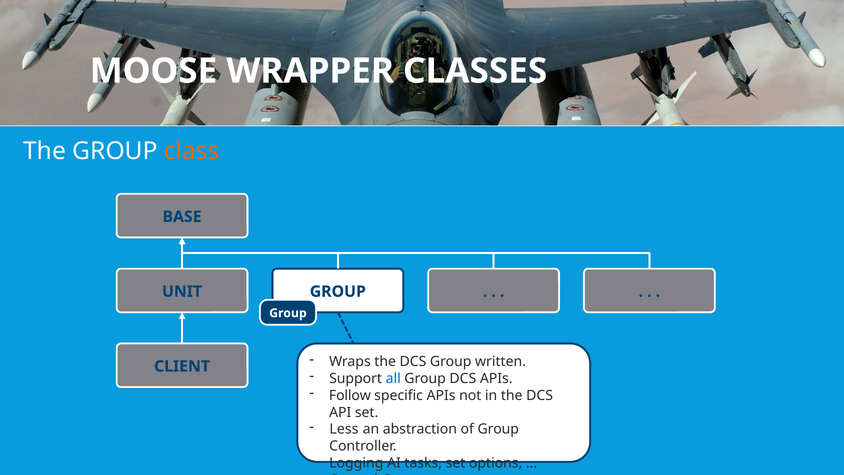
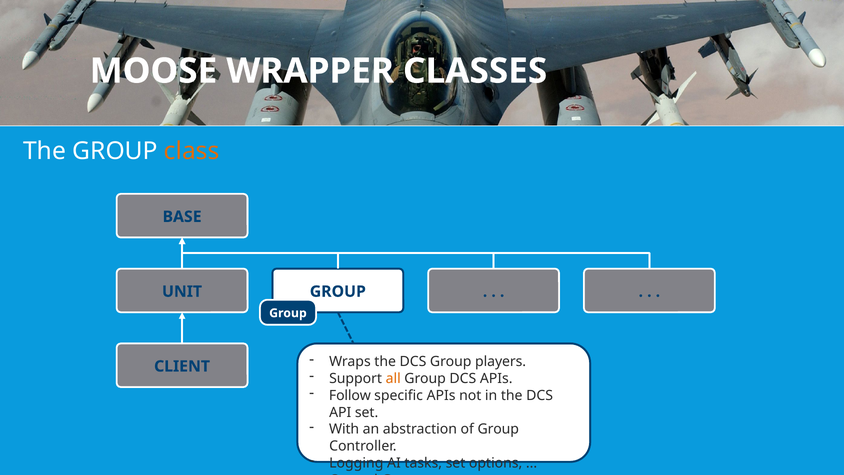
written: written -> players
all colour: blue -> orange
Less: Less -> With
